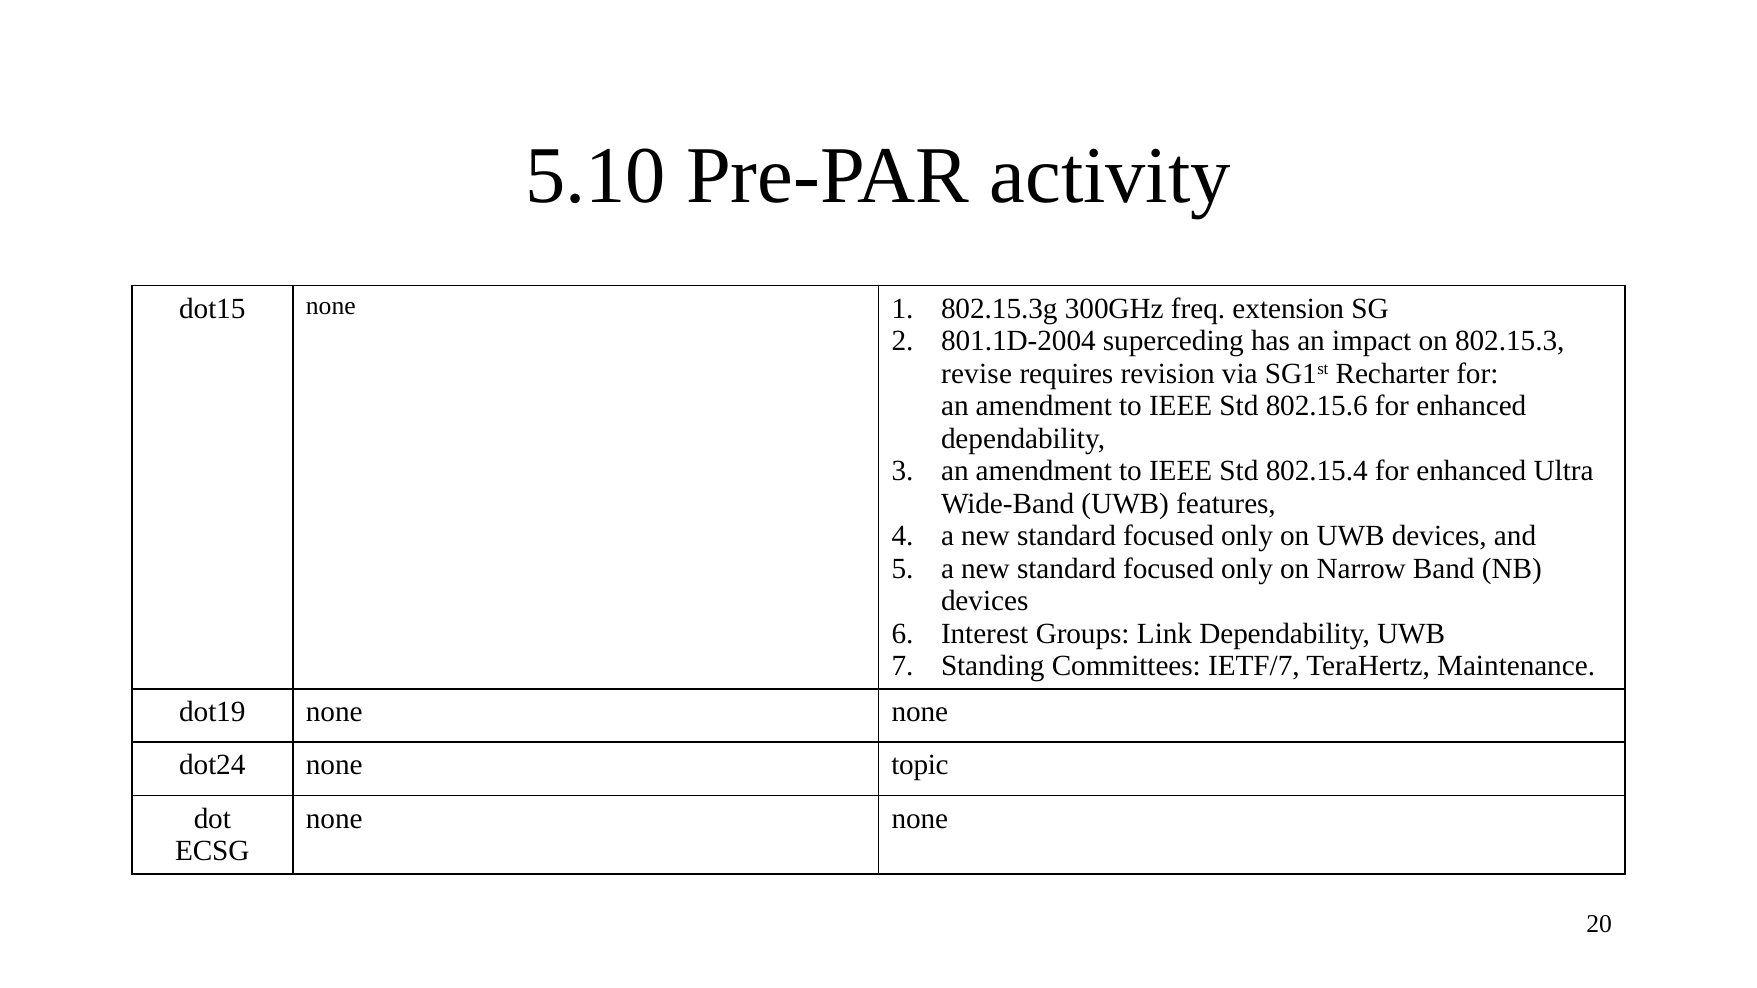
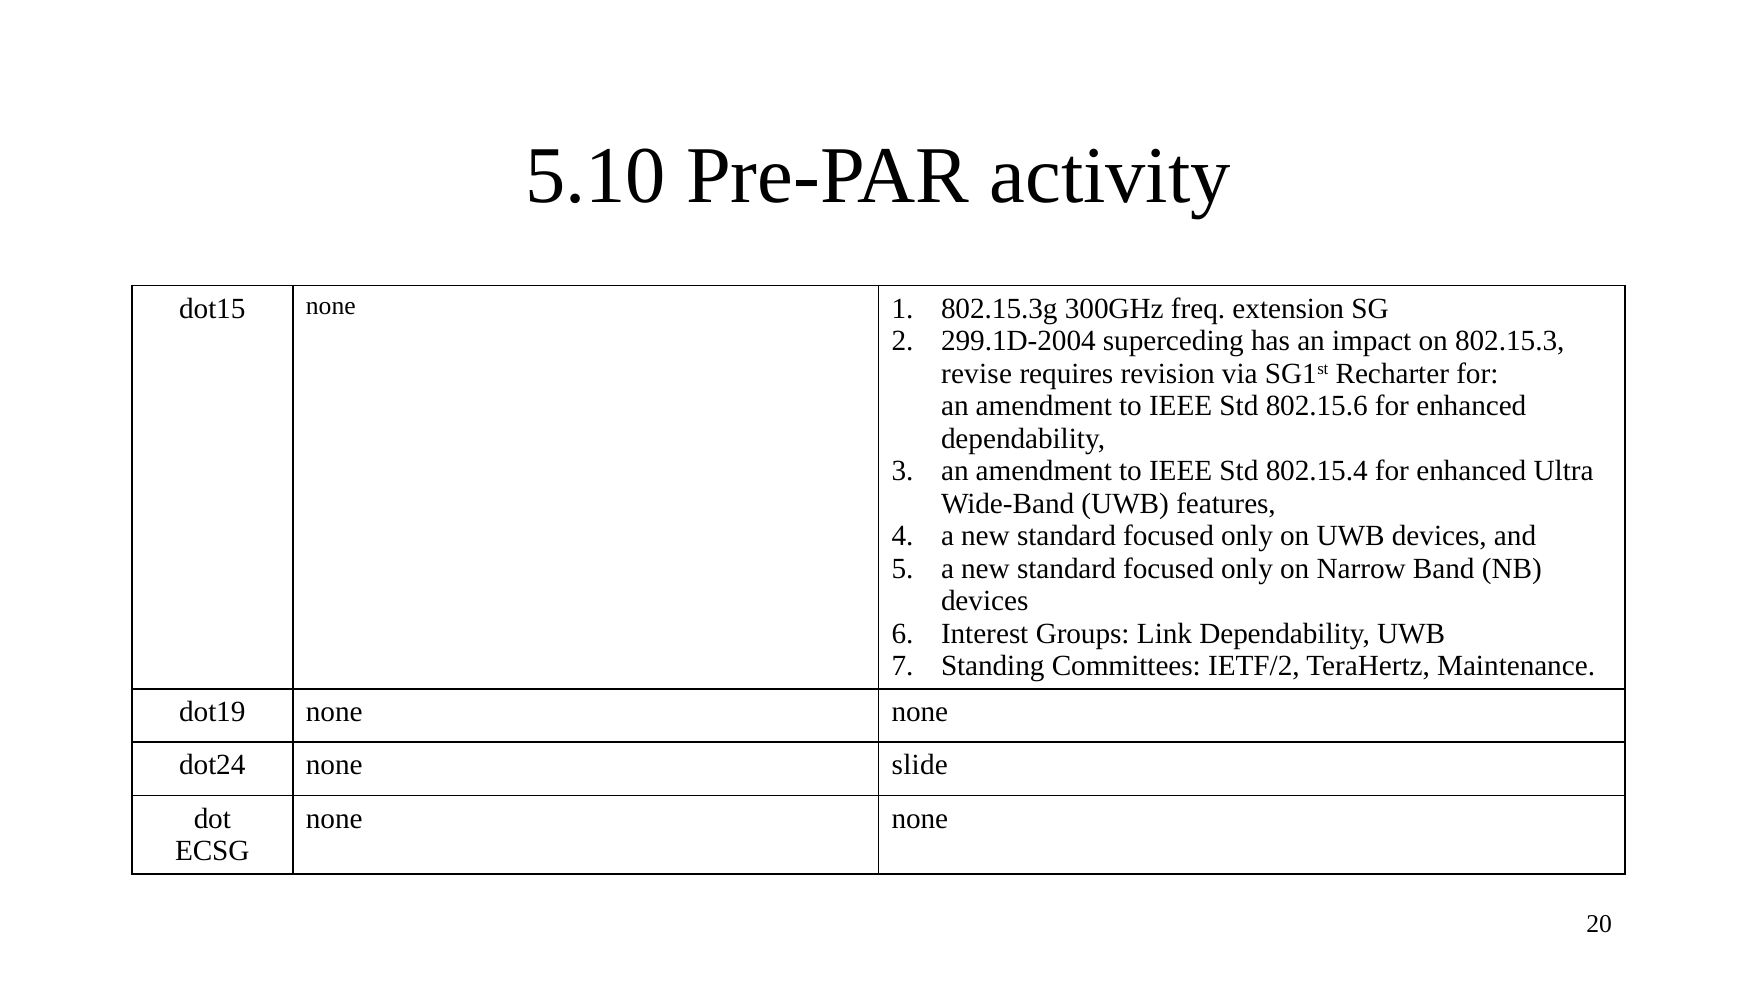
801.1D-2004: 801.1D-2004 -> 299.1D-2004
IETF/7: IETF/7 -> IETF/2
topic: topic -> slide
